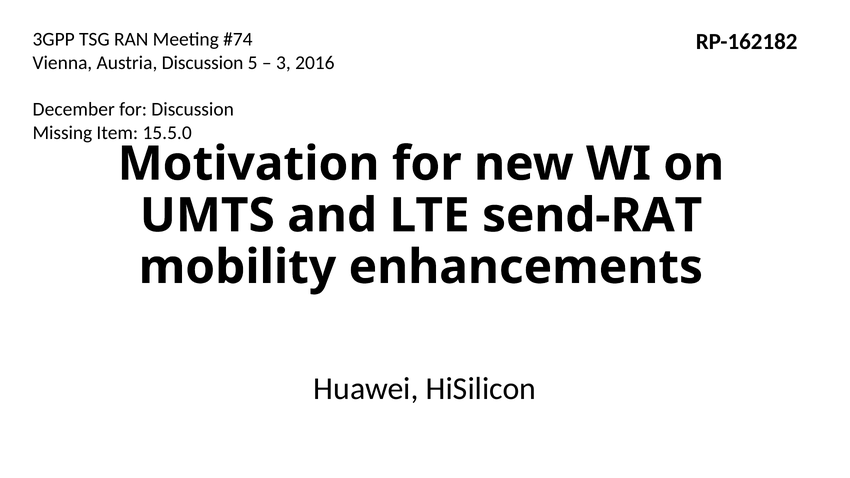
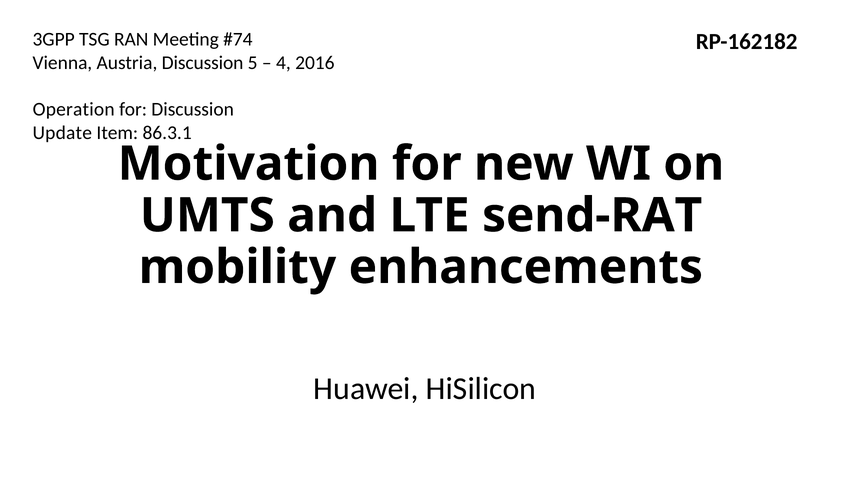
3: 3 -> 4
December: December -> Operation
Missing: Missing -> Update
15.5.0: 15.5.0 -> 86.3.1
